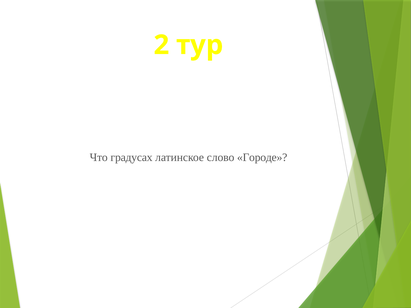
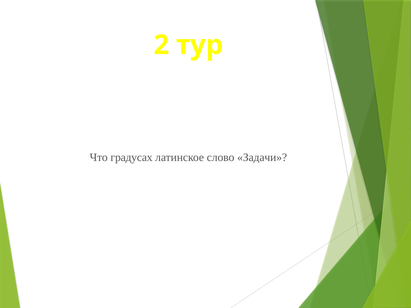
Городе: Городе -> Задачи
